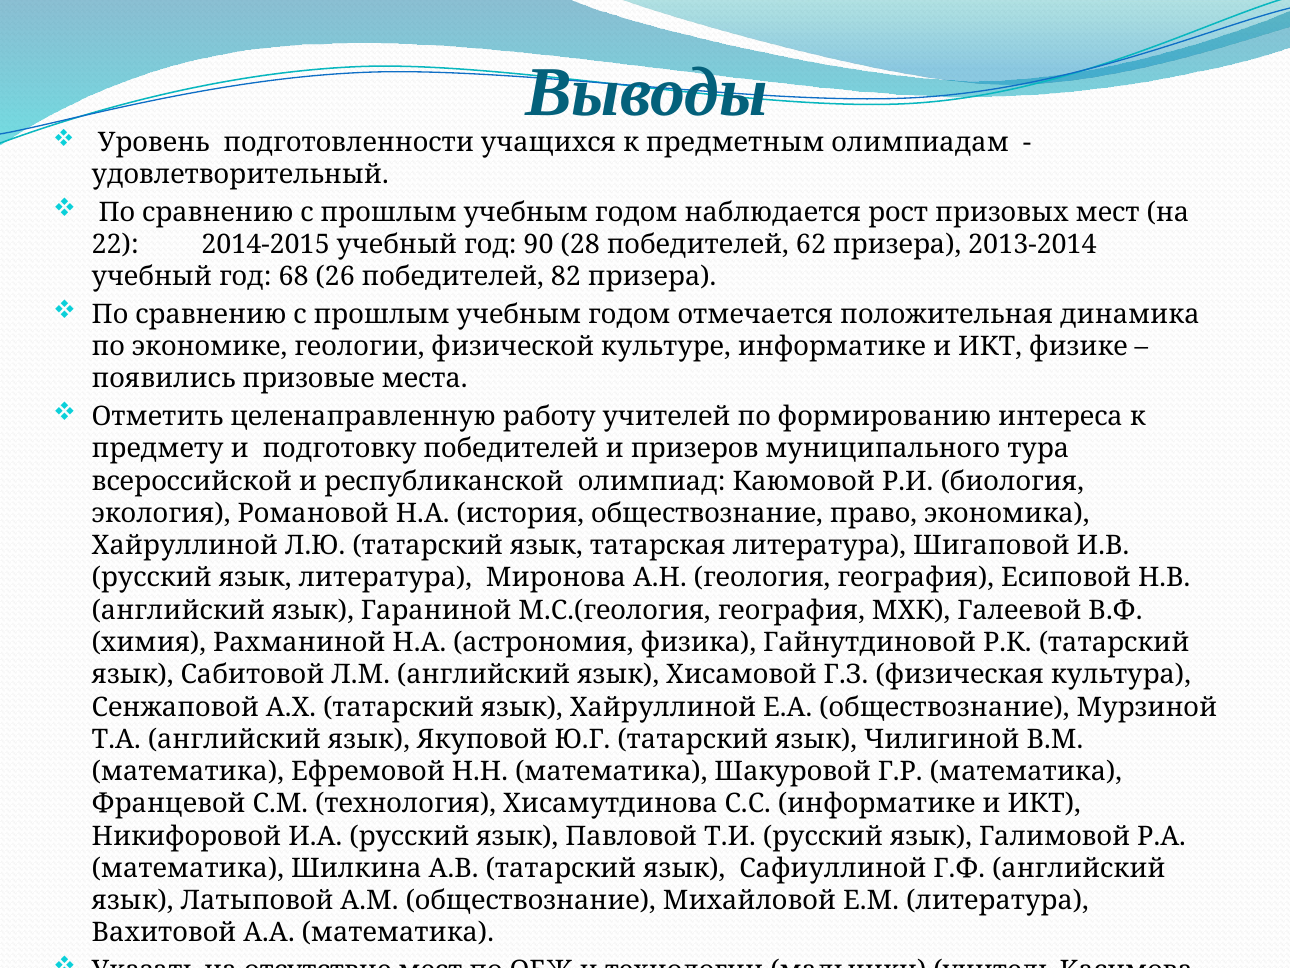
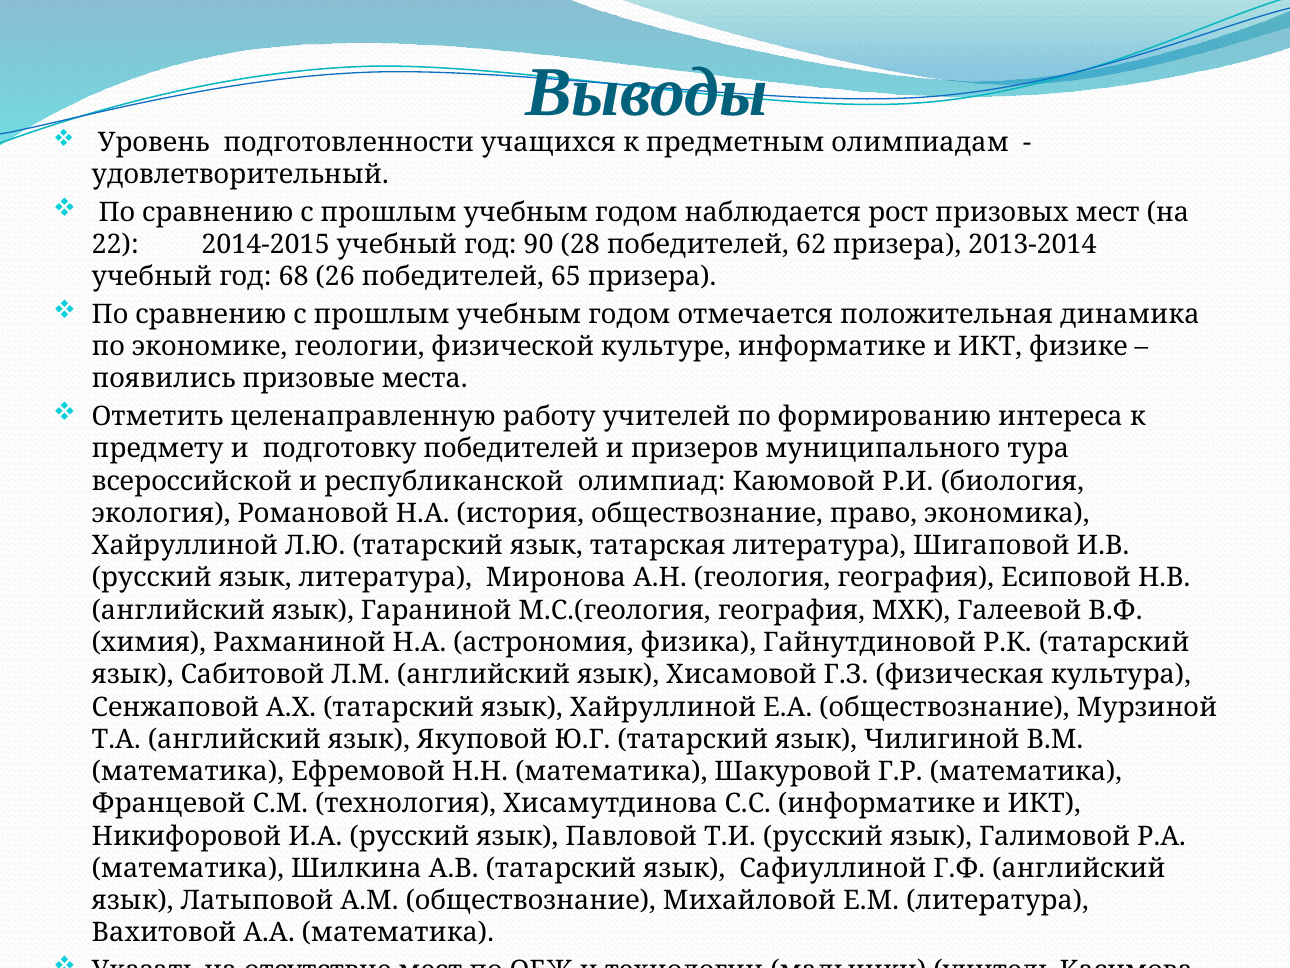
82: 82 -> 65
